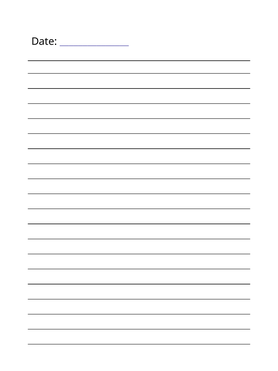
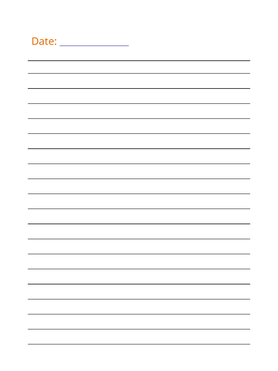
Date colour: black -> orange
